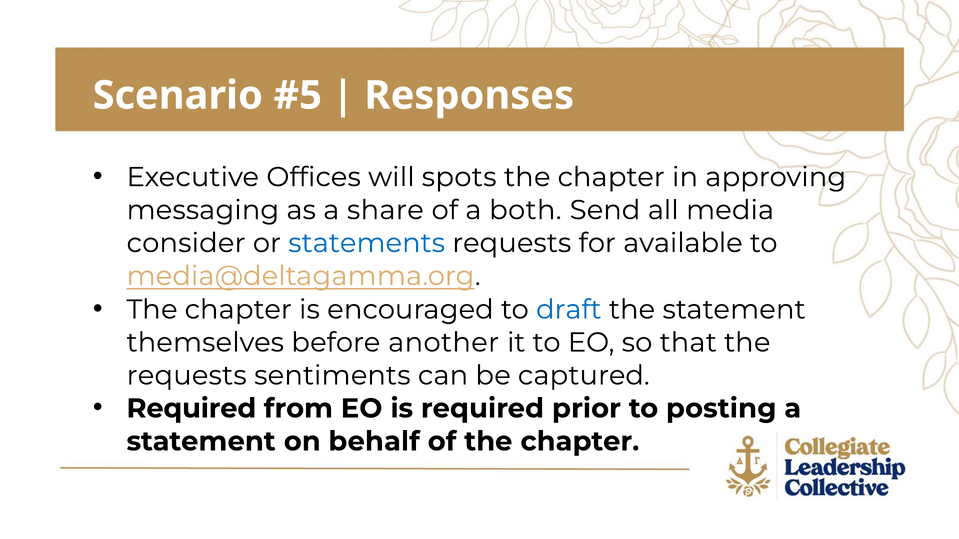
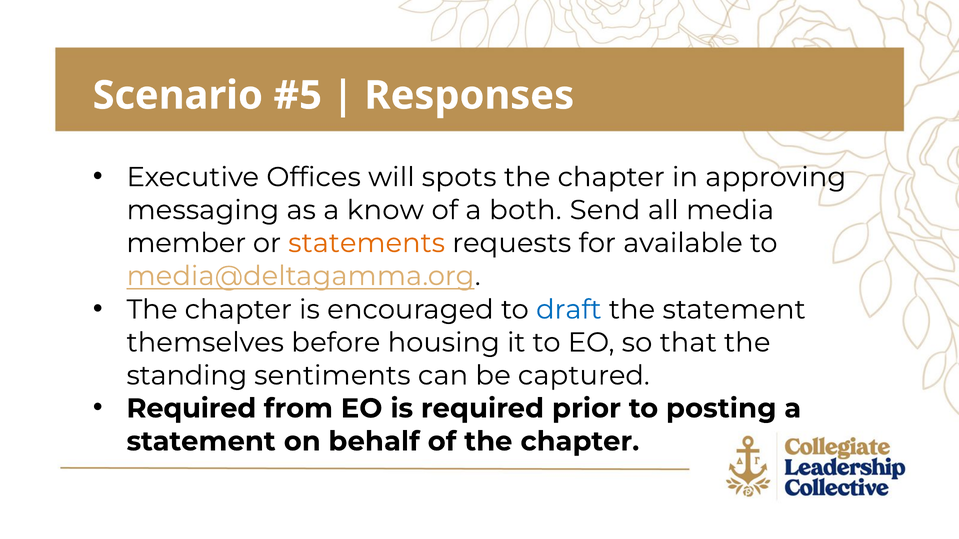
share: share -> know
consider: consider -> member
statements colour: blue -> orange
another: another -> housing
requests at (187, 376): requests -> standing
